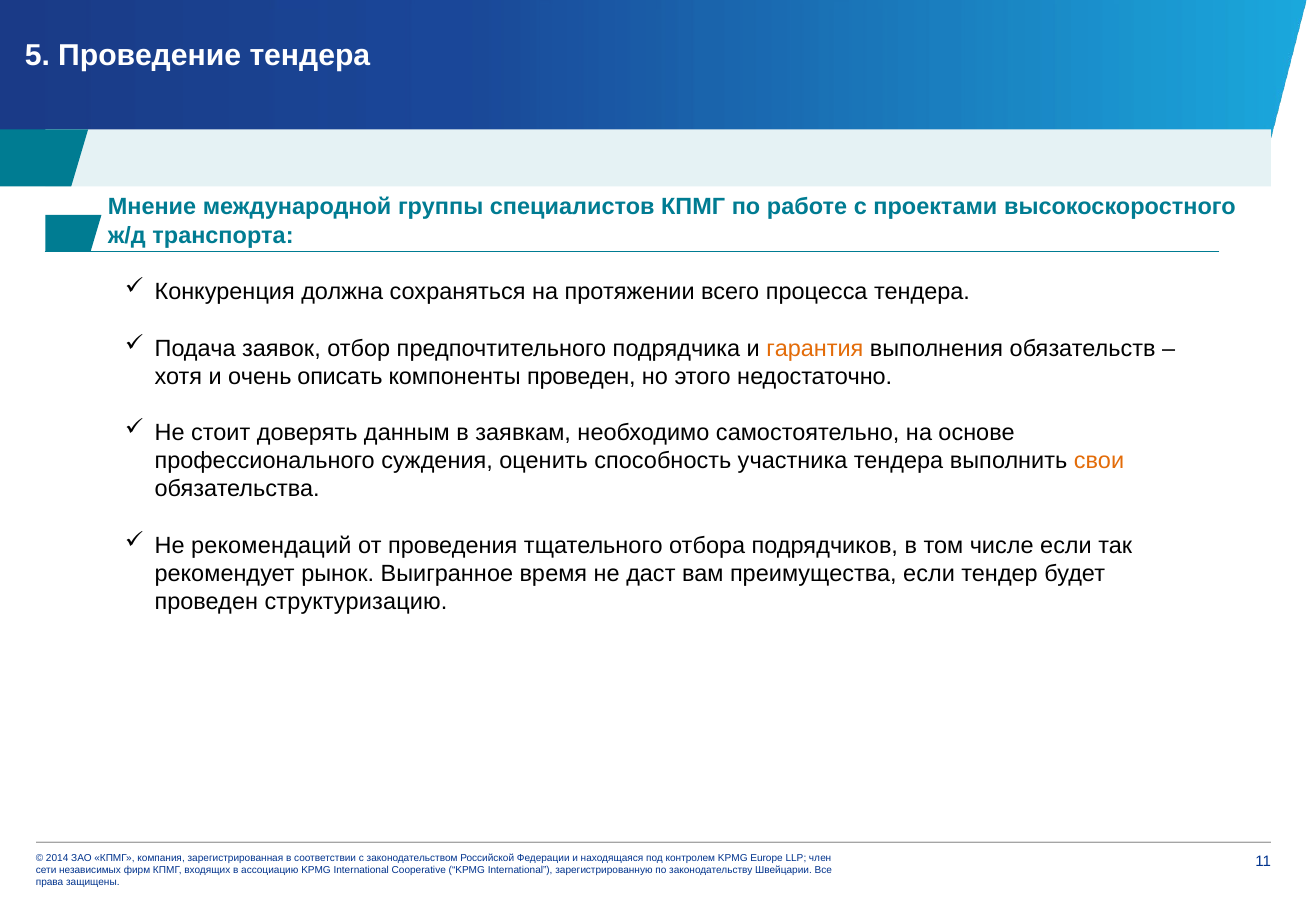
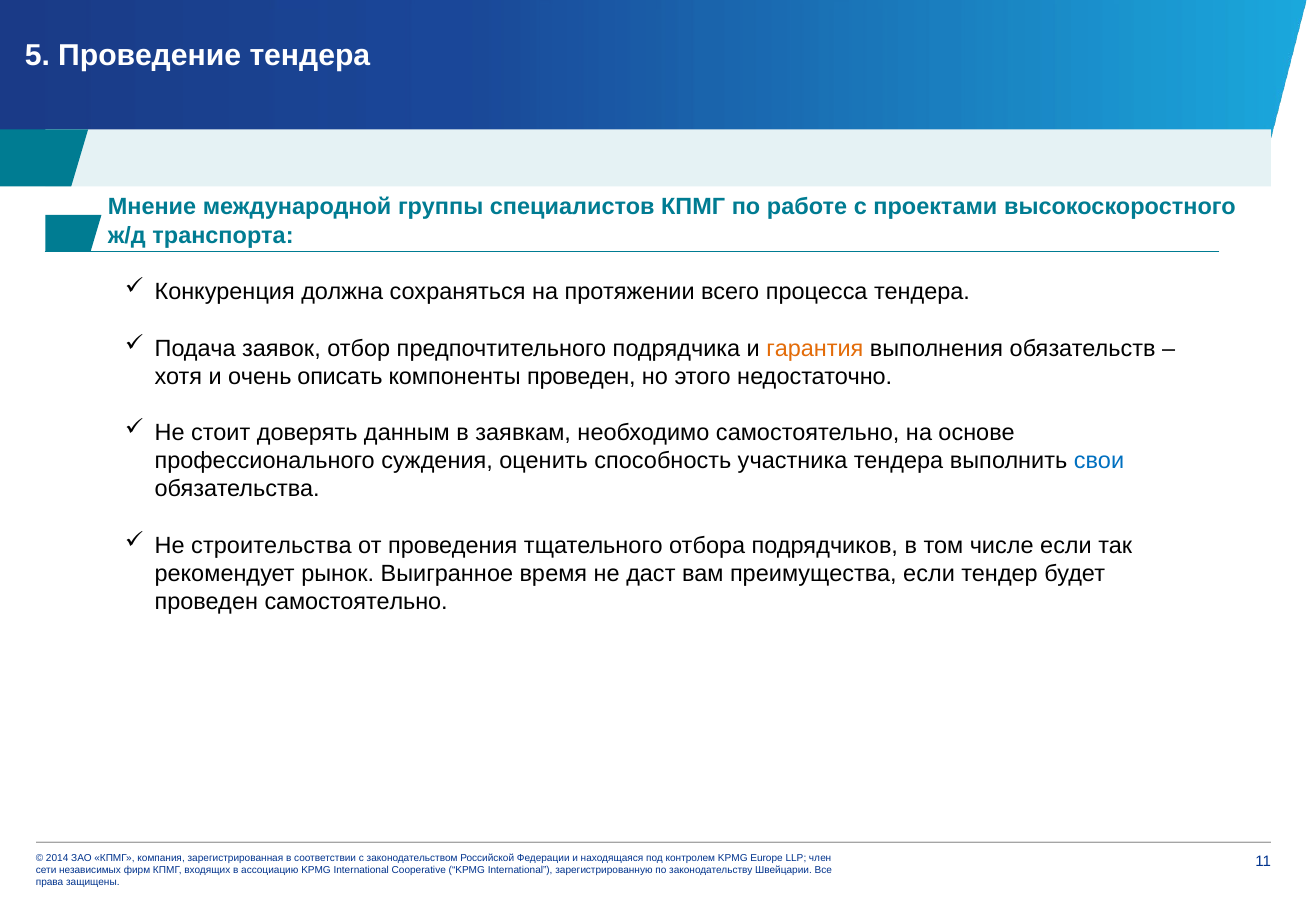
свои colour: orange -> blue
рекомендаций: рекомендаций -> строительства
проведен структуризацию: структуризацию -> самостоятельно
